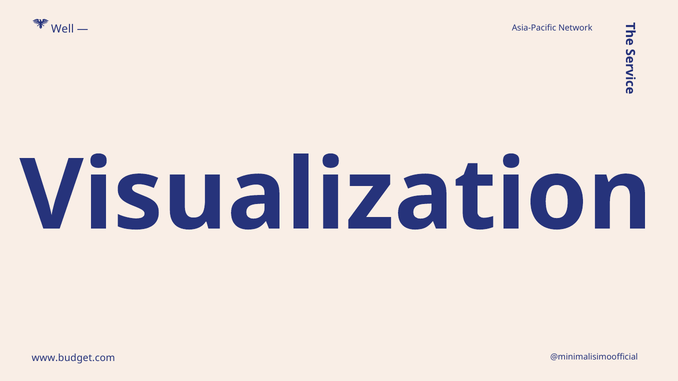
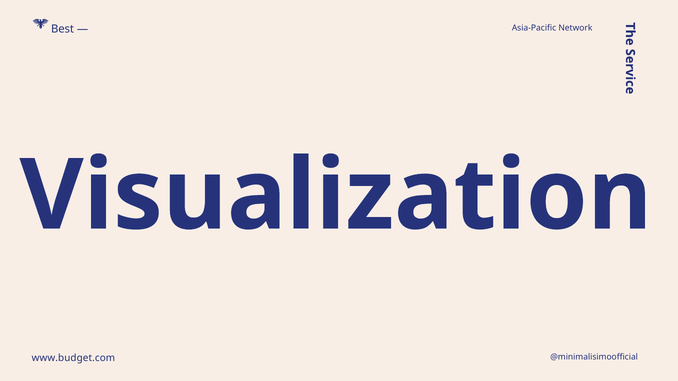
Well: Well -> Best
